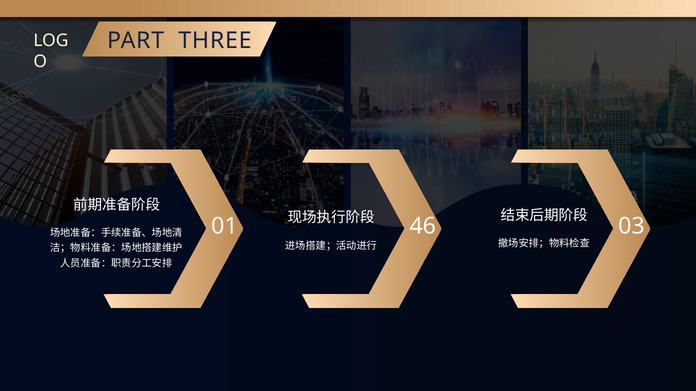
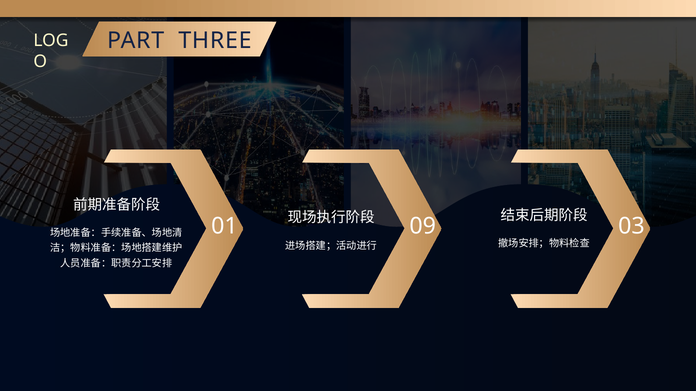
46: 46 -> 09
